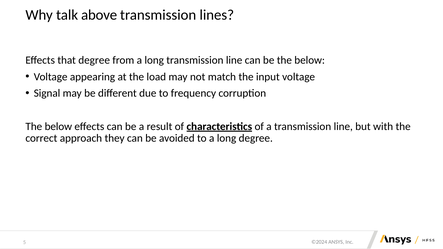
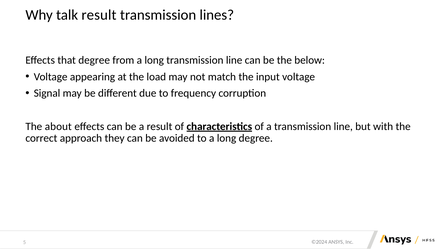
talk above: above -> result
below at (58, 126): below -> about
